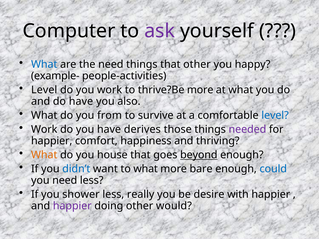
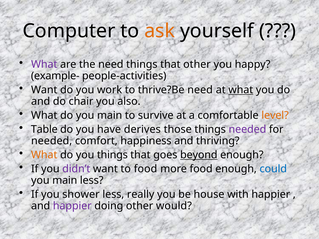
ask colour: purple -> orange
What at (44, 65) colour: blue -> purple
Level at (44, 90): Level -> Want
thrive?Be more: more -> need
what at (241, 90) underline: none -> present
do have: have -> chair
do you from: from -> main
level at (275, 116) colour: blue -> orange
Work at (44, 130): Work -> Table
happier at (52, 141): happier -> needed
you house: house -> things
didn’t colour: blue -> purple
to what: what -> food
more bare: bare -> food
need at (65, 181): need -> main
desire: desire -> house
